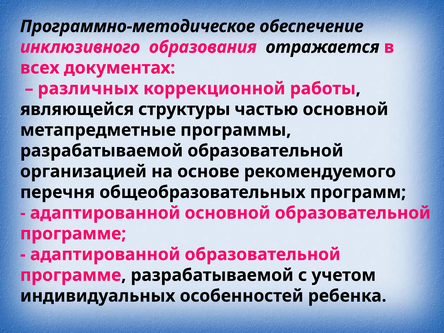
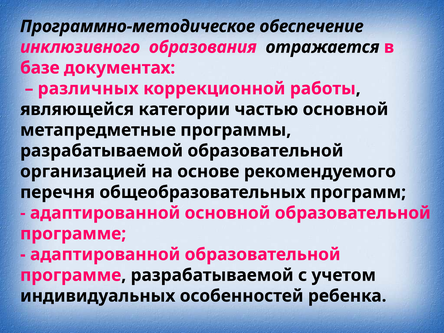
всех: всех -> базе
структуры: структуры -> категории
